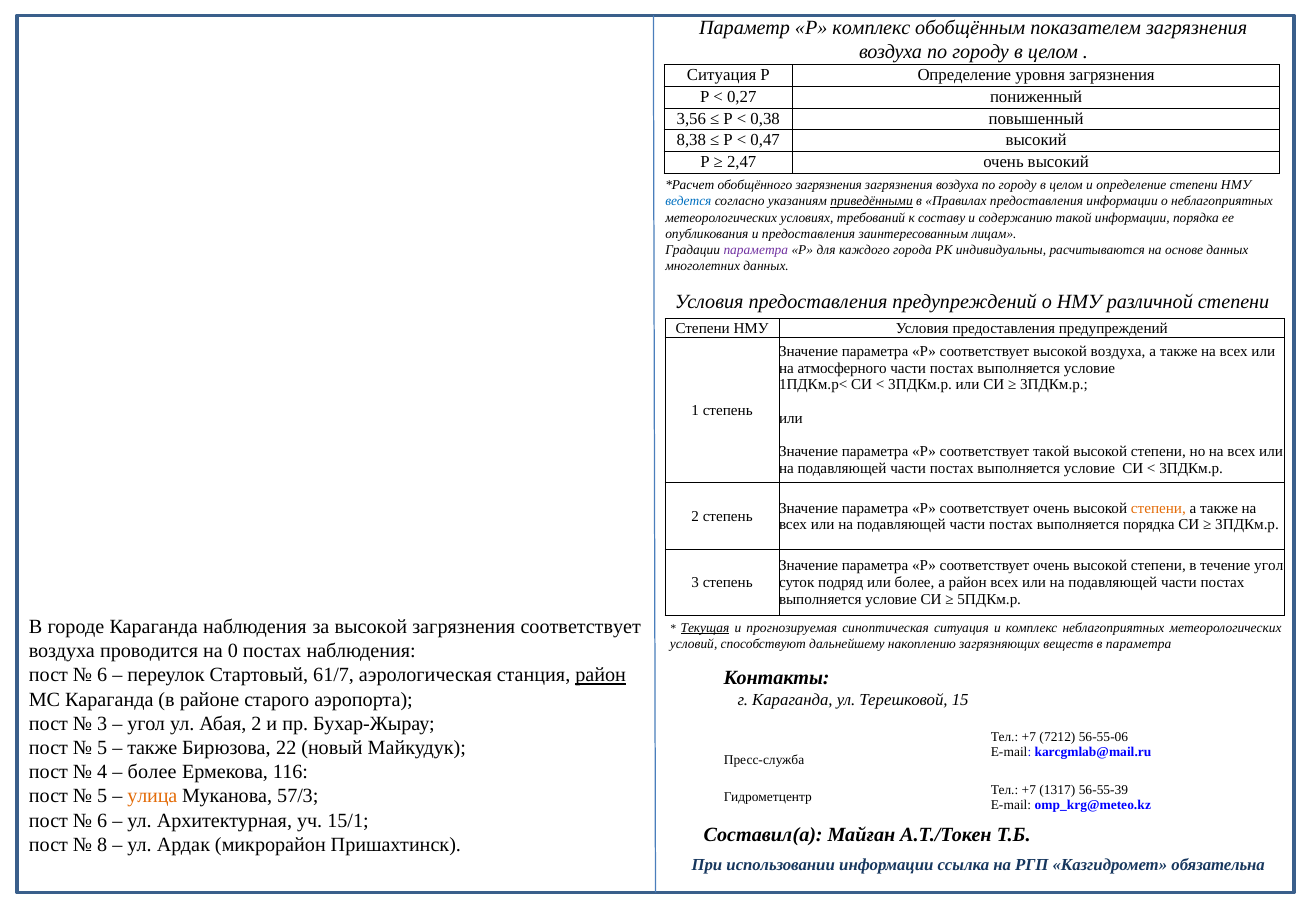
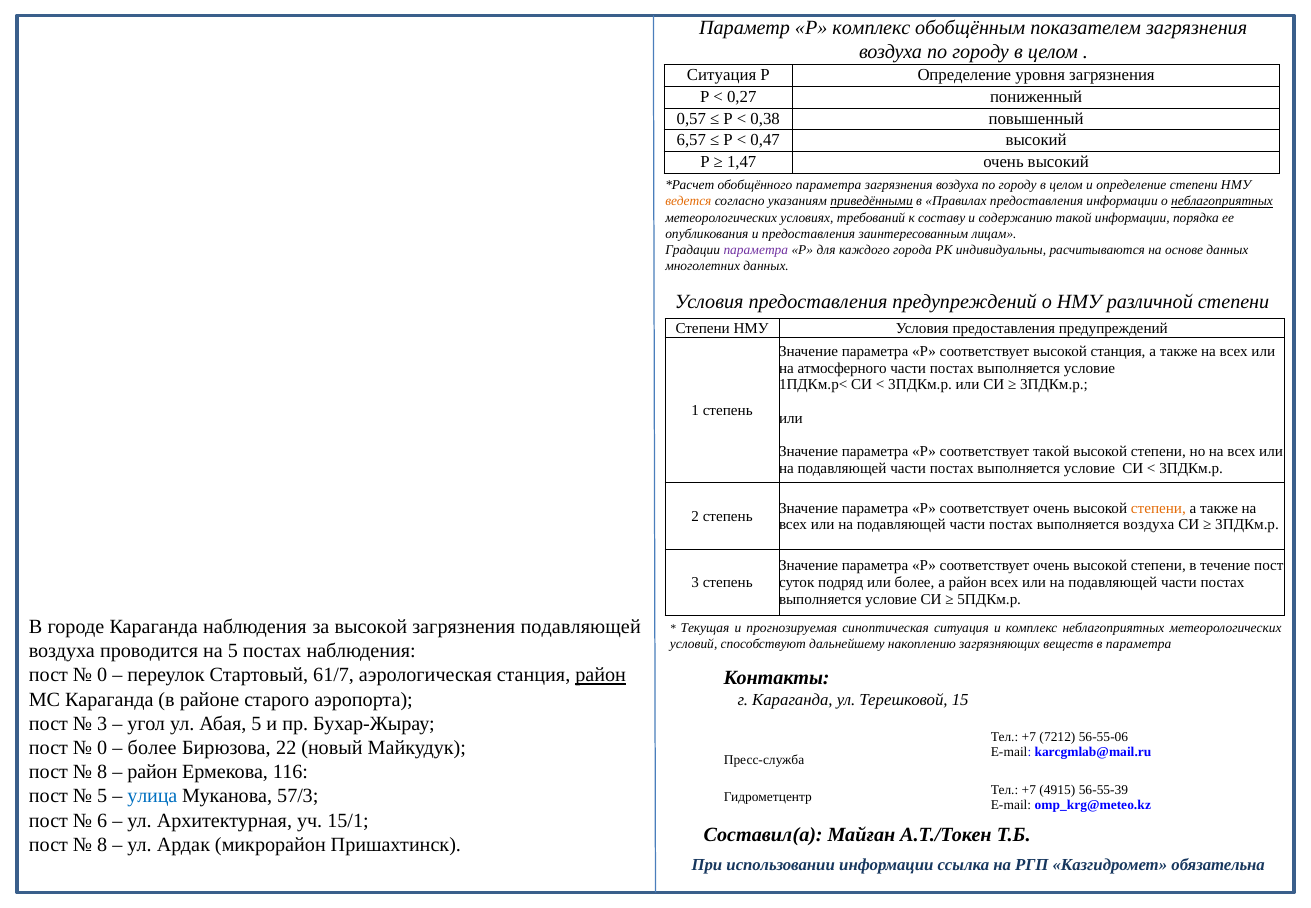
3,56: 3,56 -> 0,57
8,38: 8,38 -> 6,57
2,47: 2,47 -> 1,47
обобщённого загрязнения: загрязнения -> параметра
ведется colour: blue -> orange
неблагоприятных at (1222, 201) underline: none -> present
высокой воздуха: воздуха -> станция
выполняется порядка: порядка -> воздуха
течение угол: угол -> пост
загрязнения соответствует: соответствует -> подавляющей
Текущая underline: present -> none
на 0: 0 -> 5
6 at (102, 675): 6 -> 0
Абая 2: 2 -> 5
5 at (102, 748): 5 -> 0
также at (152, 748): также -> более
4 at (102, 772): 4 -> 8
более at (152, 772): более -> район
1317: 1317 -> 4915
улица colour: orange -> blue
